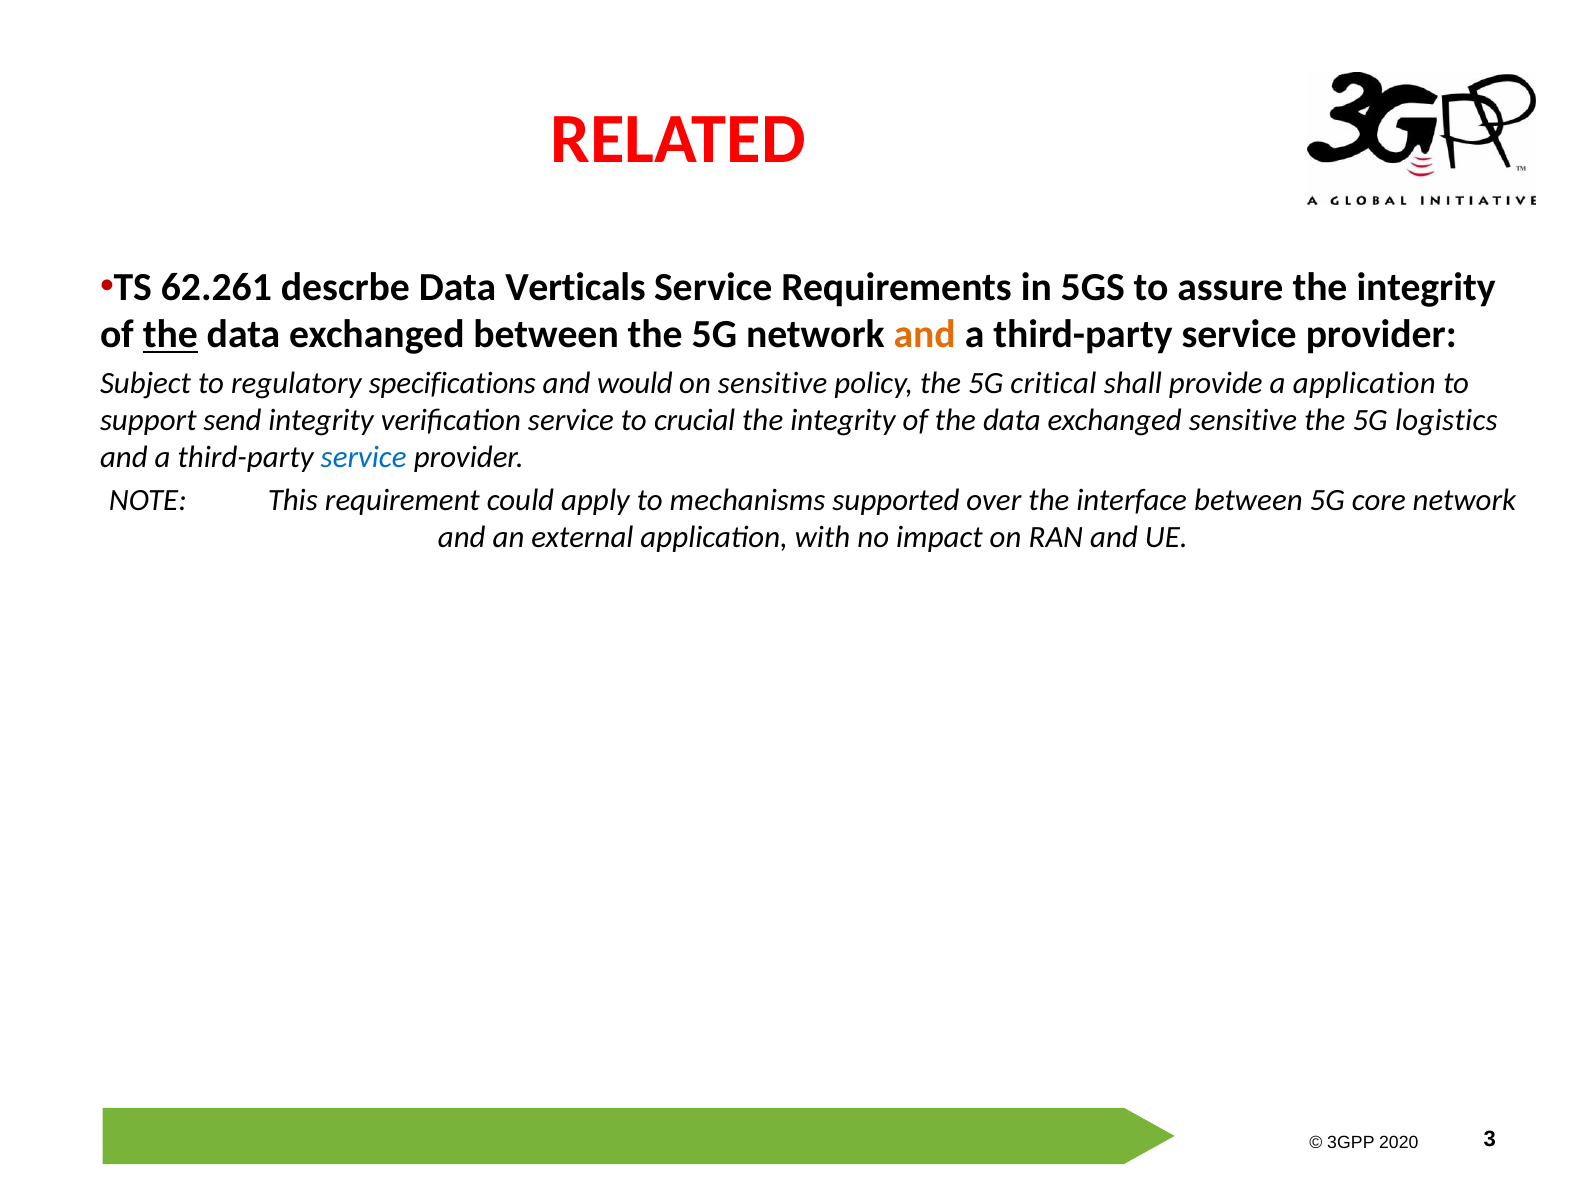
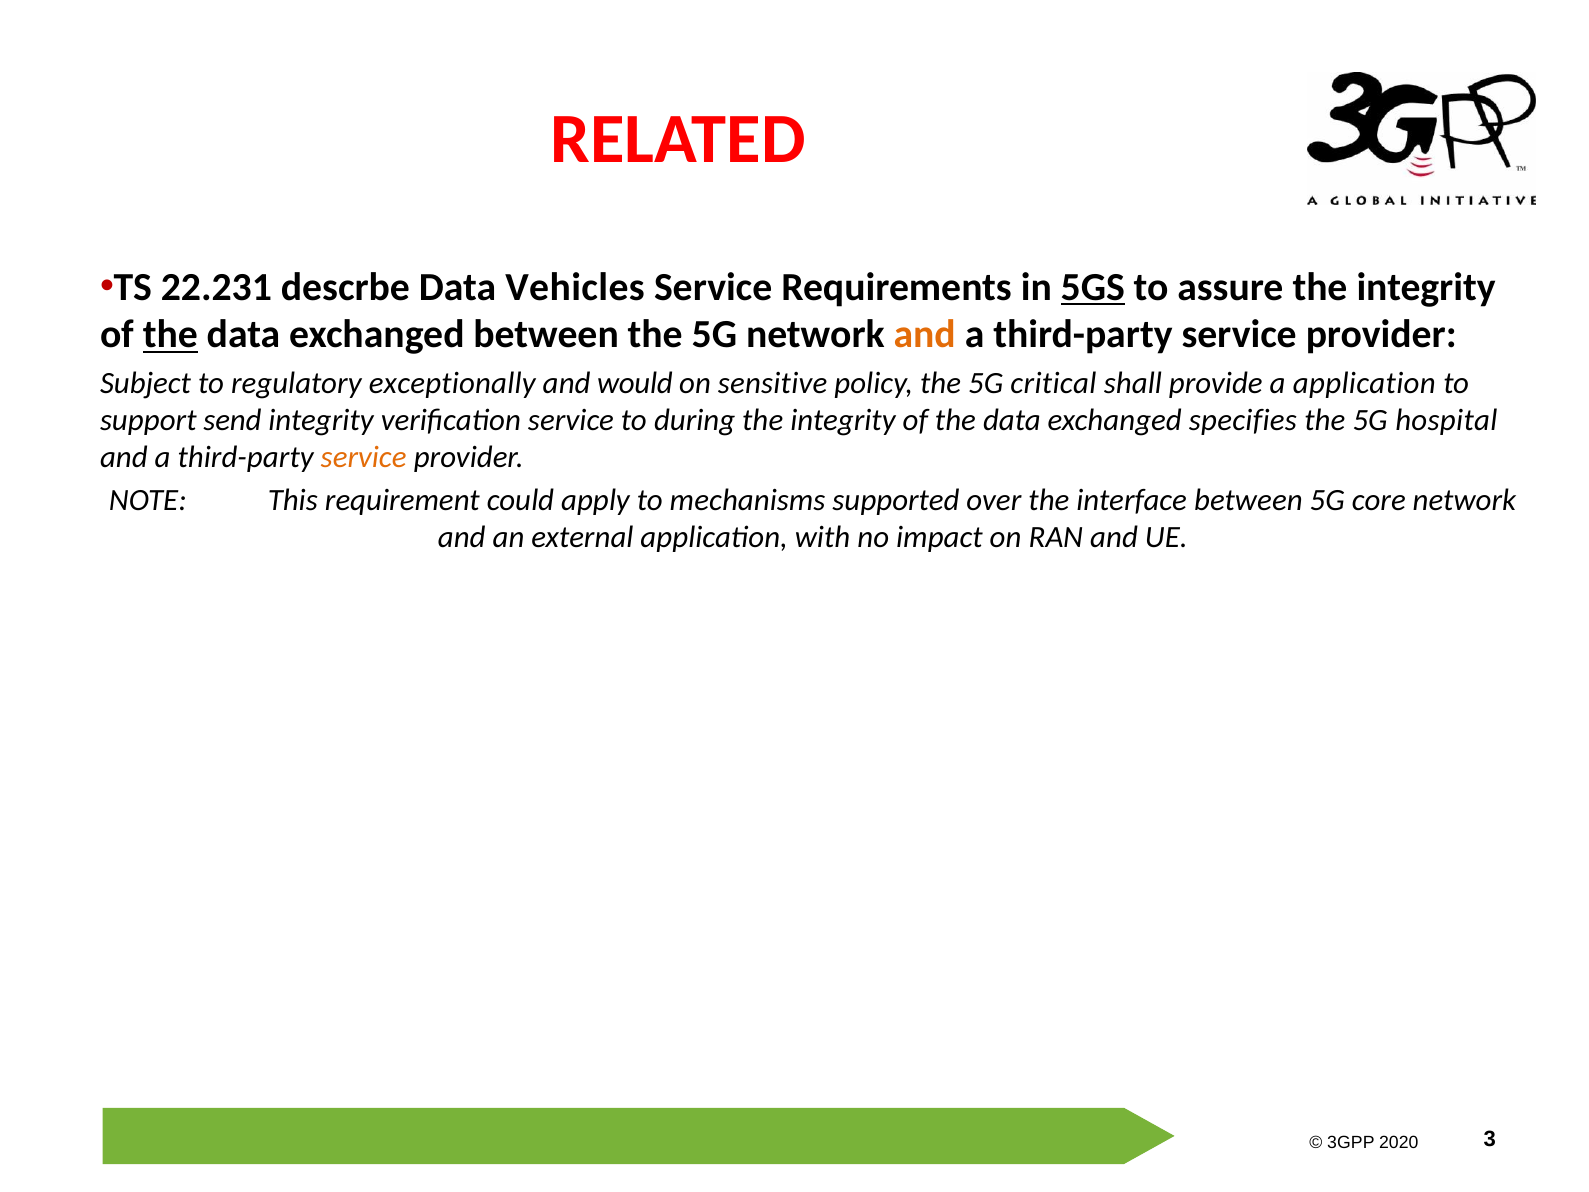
62.261: 62.261 -> 22.231
Verticals: Verticals -> Vehicles
5GS underline: none -> present
specifications: specifications -> exceptionally
crucial: crucial -> during
exchanged sensitive: sensitive -> specifies
logistics: logistics -> hospital
service at (364, 457) colour: blue -> orange
